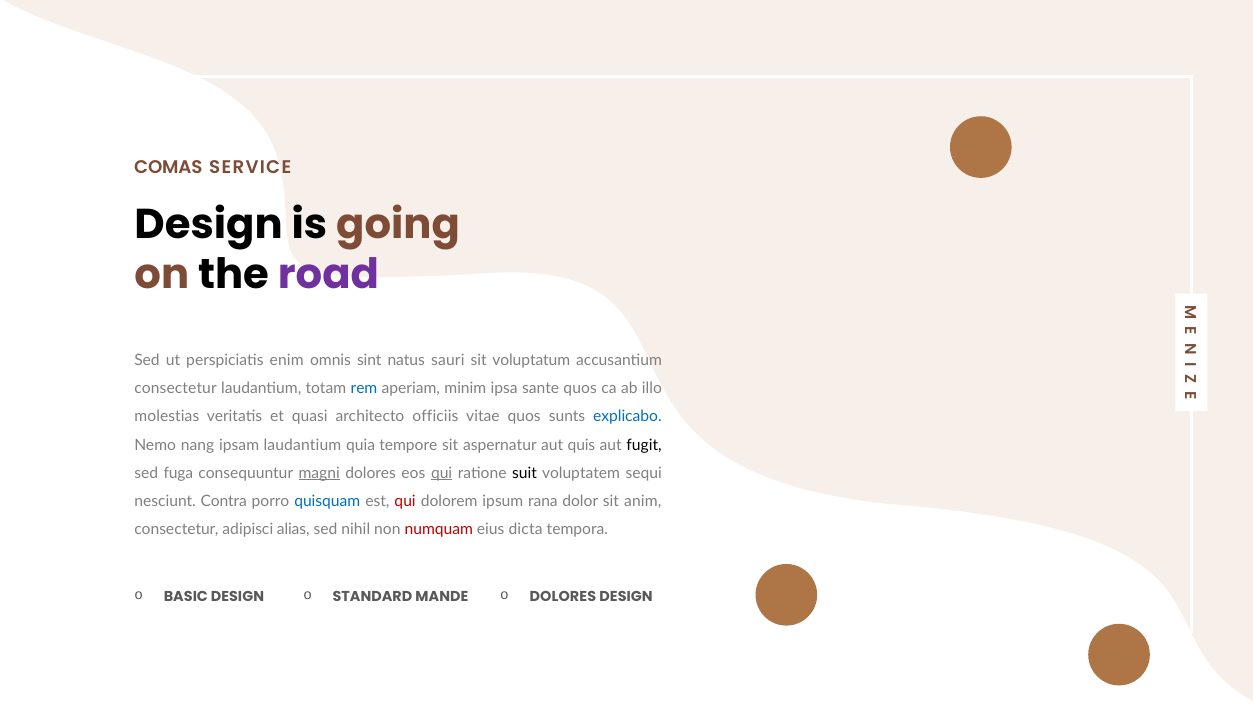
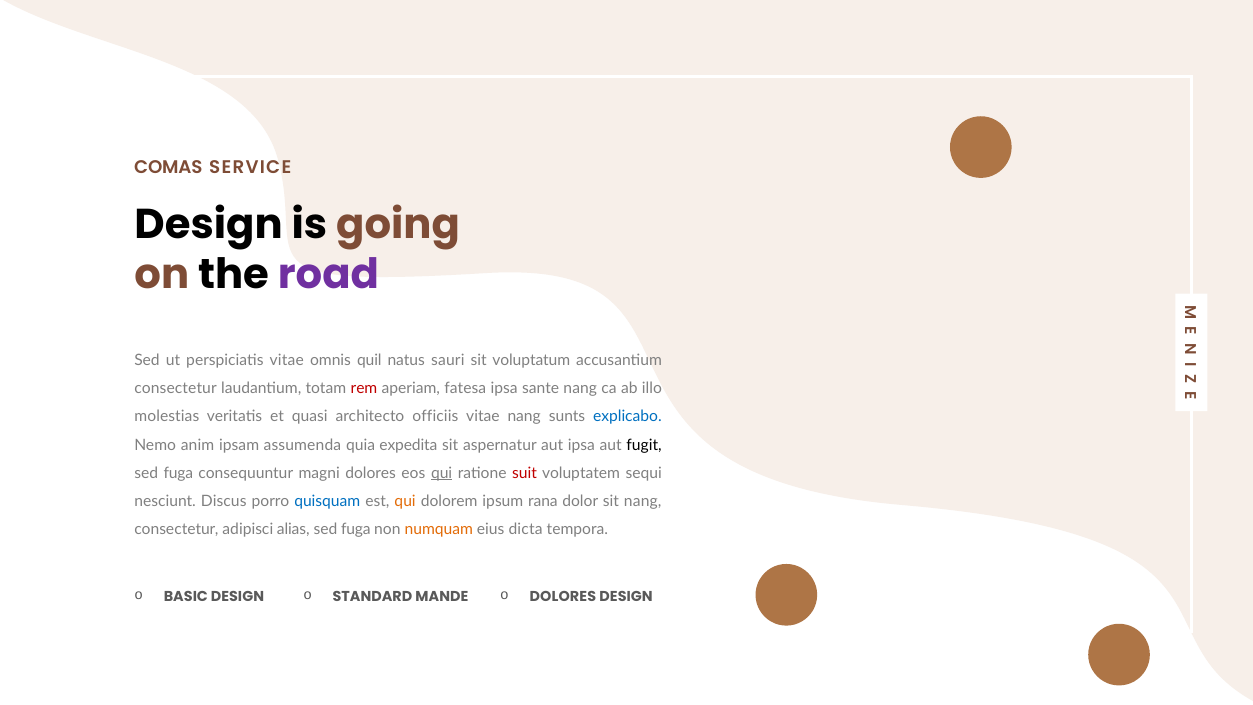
perspiciatis enim: enim -> vitae
sint: sint -> quil
rem colour: blue -> red
minim: minim -> fatesa
sante quos: quos -> nang
vitae quos: quos -> nang
nang: nang -> anim
ipsam laudantium: laudantium -> assumenda
tempore: tempore -> expedita
aut quis: quis -> ipsa
magni underline: present -> none
suit colour: black -> red
Contra: Contra -> Discus
qui at (405, 501) colour: red -> orange
sit anim: anim -> nang
nihil at (356, 529): nihil -> fuga
numquam colour: red -> orange
